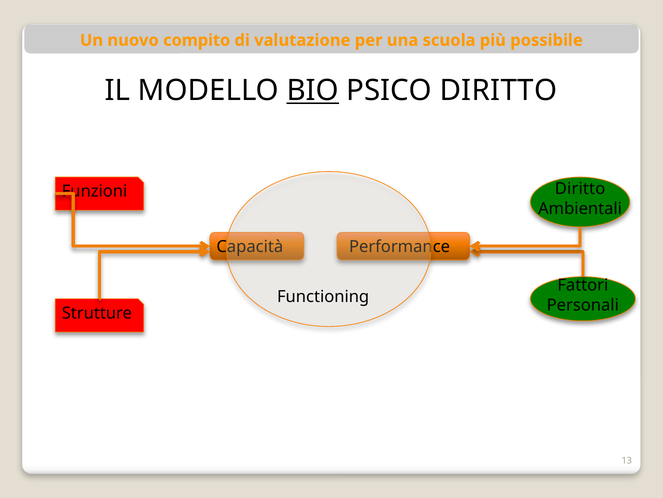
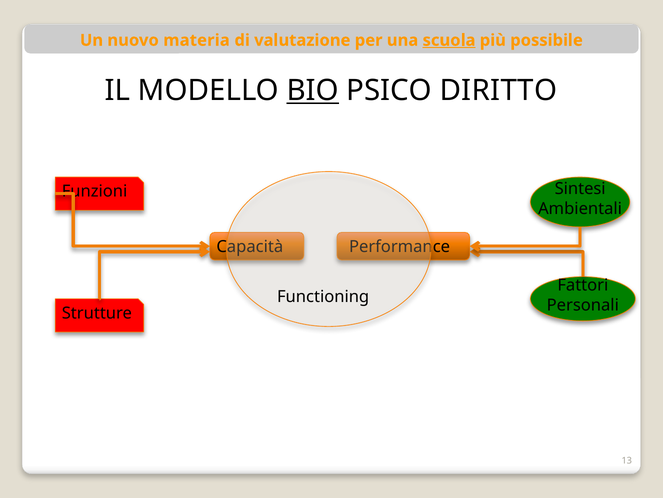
compito: compito -> materia
scuola underline: none -> present
Diritto at (580, 188): Diritto -> Sintesi
